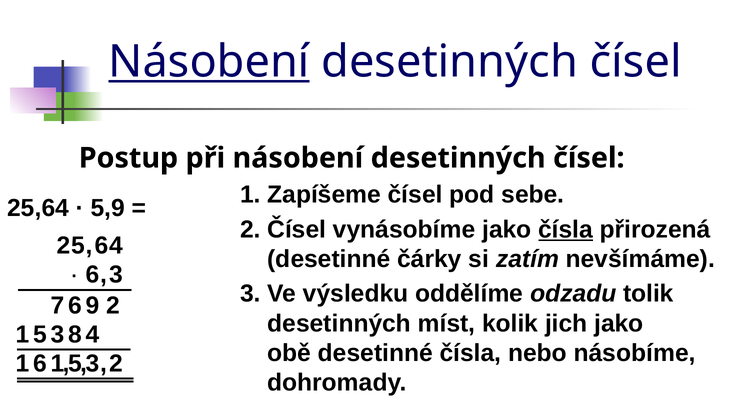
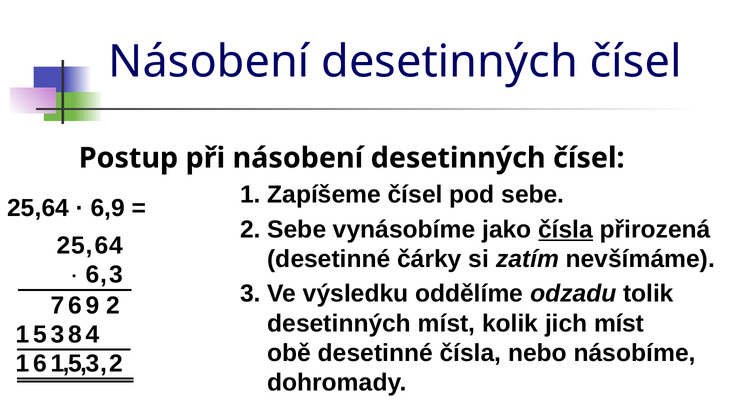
Násobení at (209, 62) underline: present -> none
5,9: 5,9 -> 6,9
2 Čísel: Čísel -> Sebe
jich jako: jako -> míst
